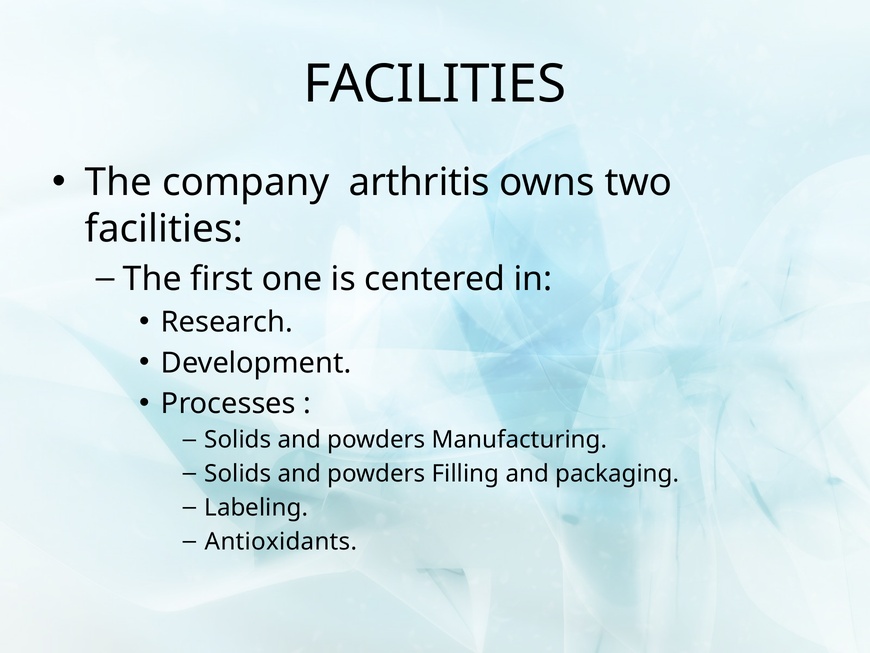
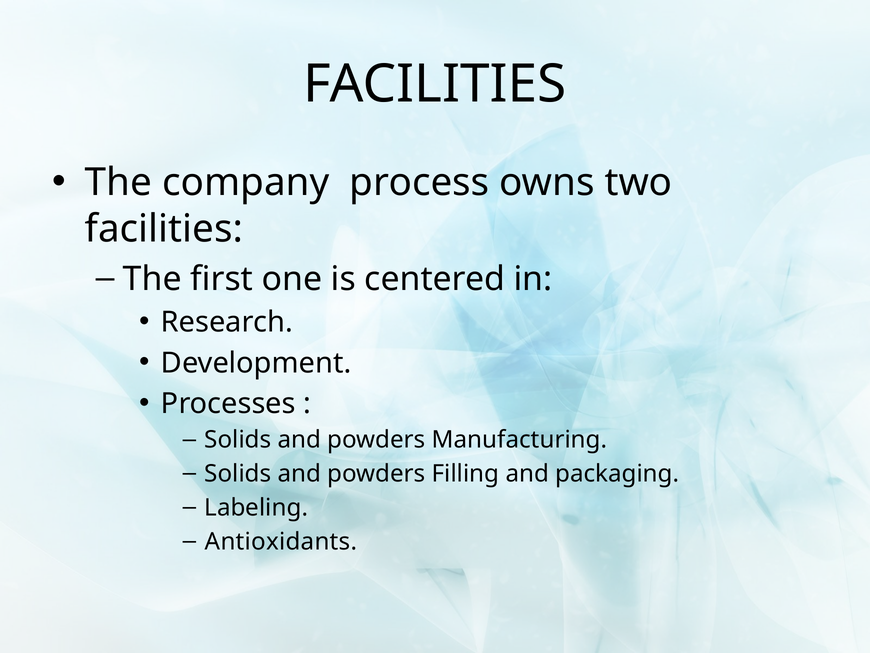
arthritis: arthritis -> process
